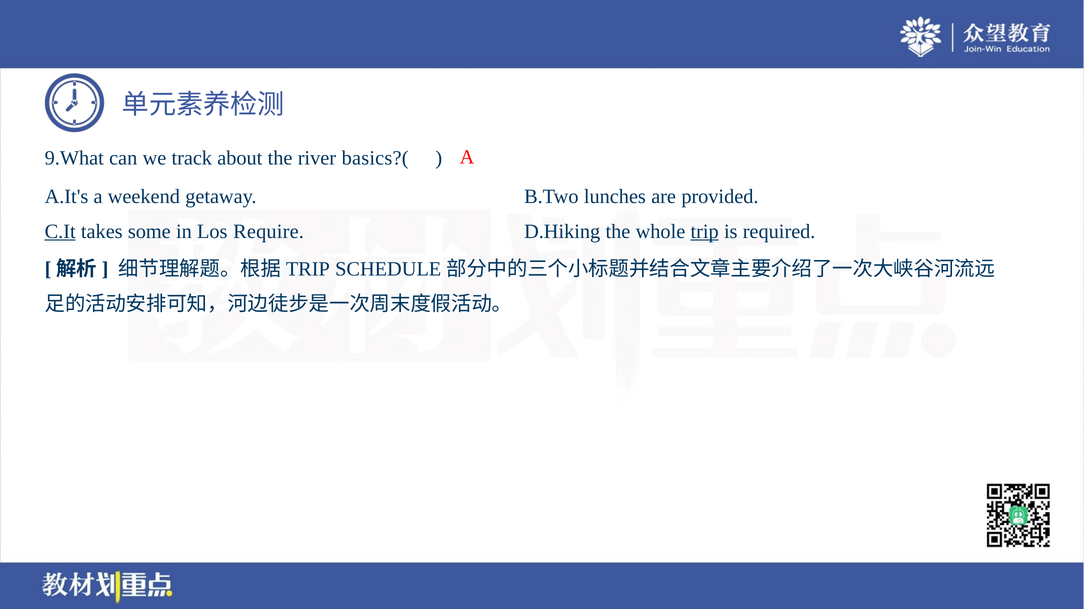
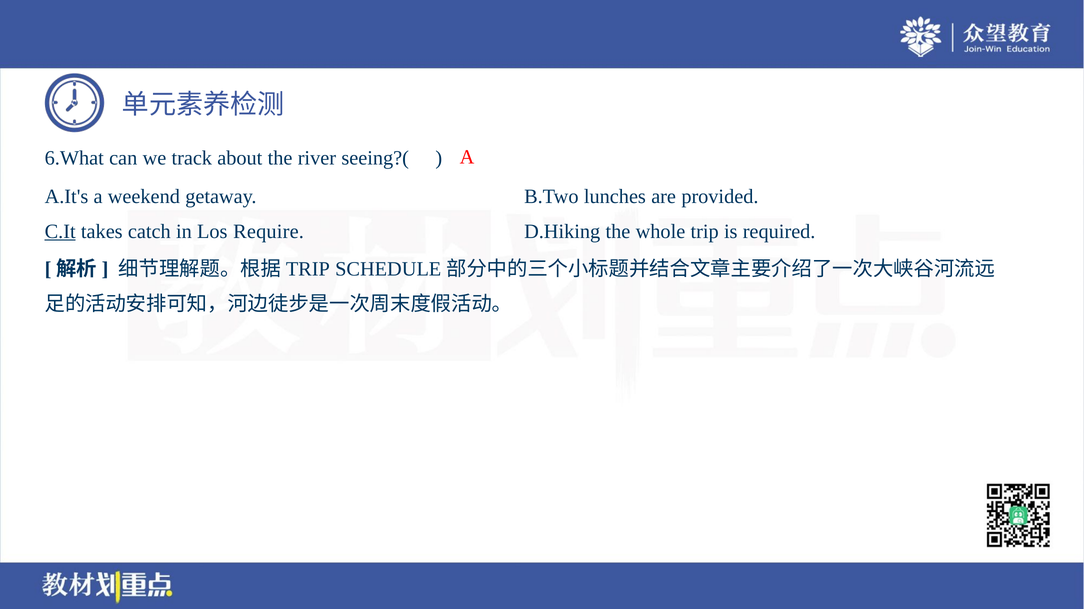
9.What: 9.What -> 6.What
basics?(: basics?( -> seeing?(
some: some -> catch
trip underline: present -> none
